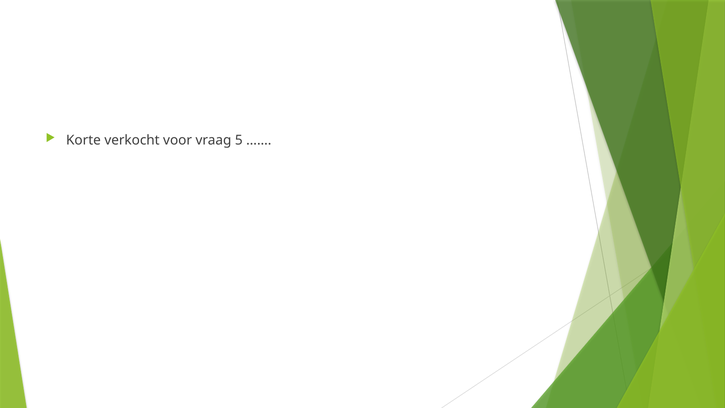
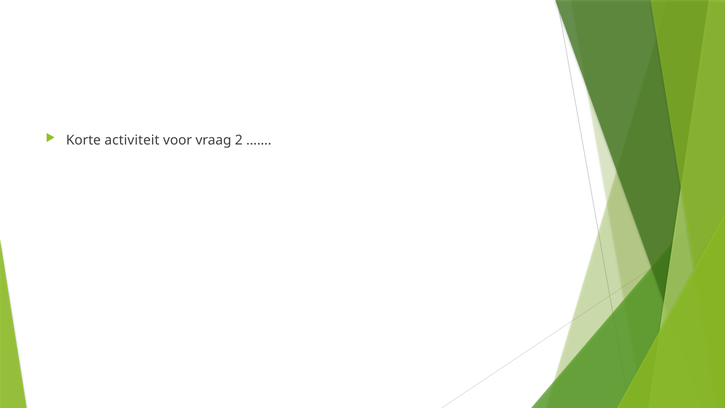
verkocht: verkocht -> activiteit
5: 5 -> 2
